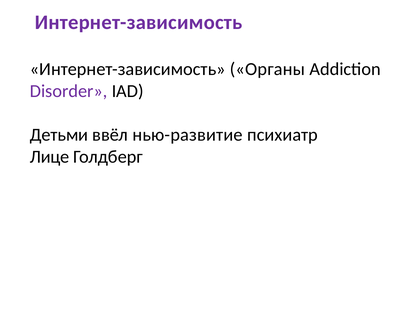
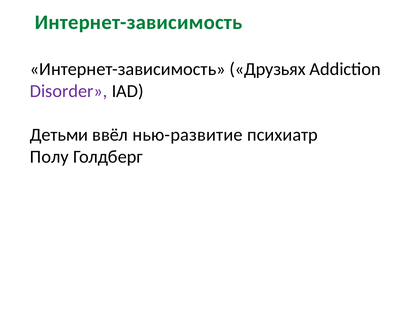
Интернет-зависимость at (139, 22) colour: purple -> green
Органы: Органы -> Друзьях
Лице: Лице -> Полу
